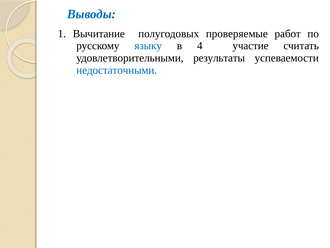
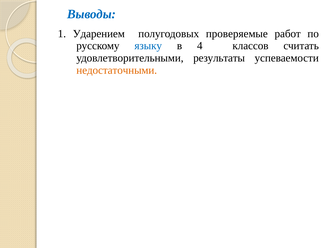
Вычитание: Вычитание -> Ударением
участие: участие -> классов
недостаточными colour: blue -> orange
